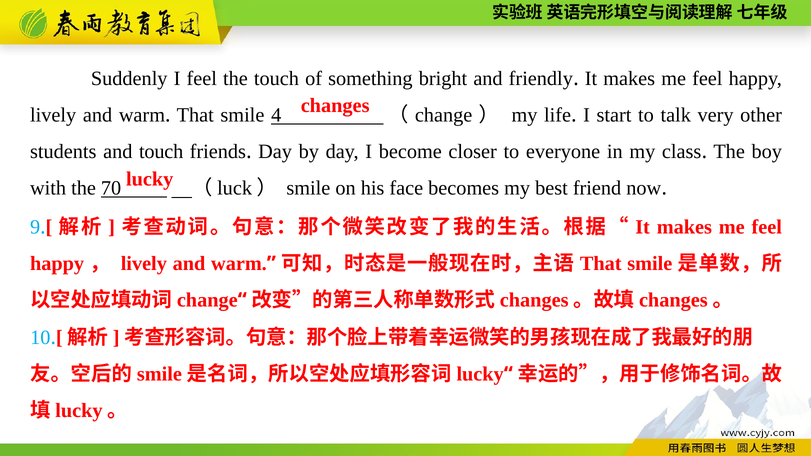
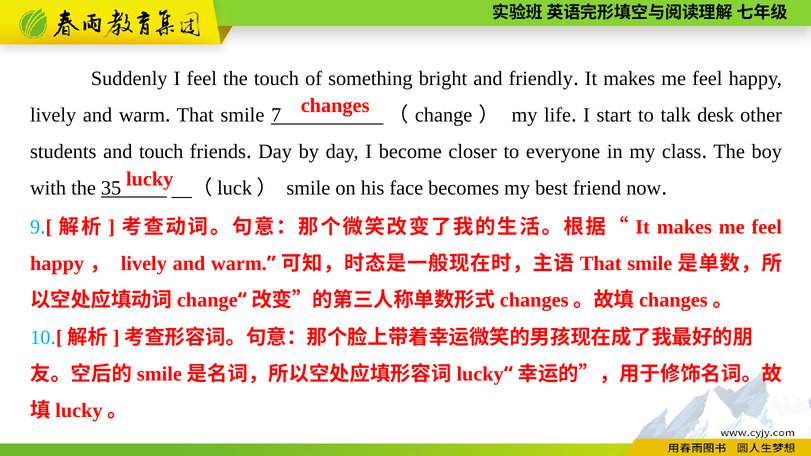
4: 4 -> 7
very: very -> desk
70: 70 -> 35
